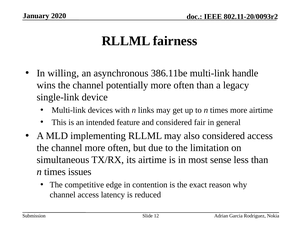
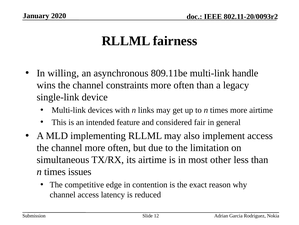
386.11be: 386.11be -> 809.11be
potentially: potentially -> constraints
also considered: considered -> implement
sense: sense -> other
